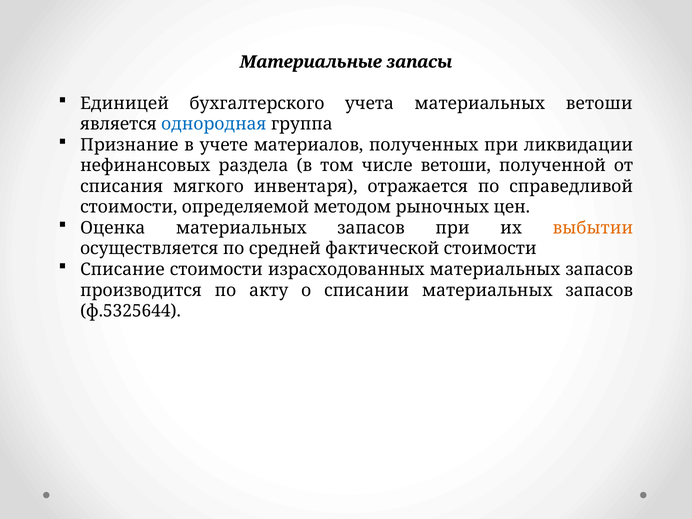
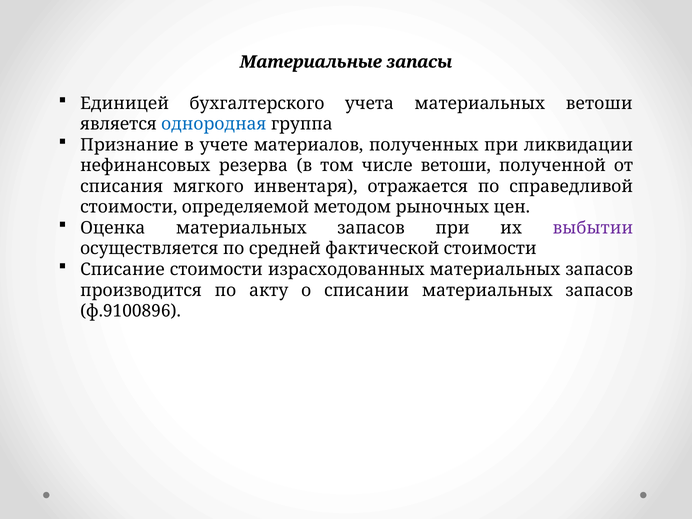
раздела: раздела -> резерва
выбытии colour: orange -> purple
ф.5325644: ф.5325644 -> ф.9100896
